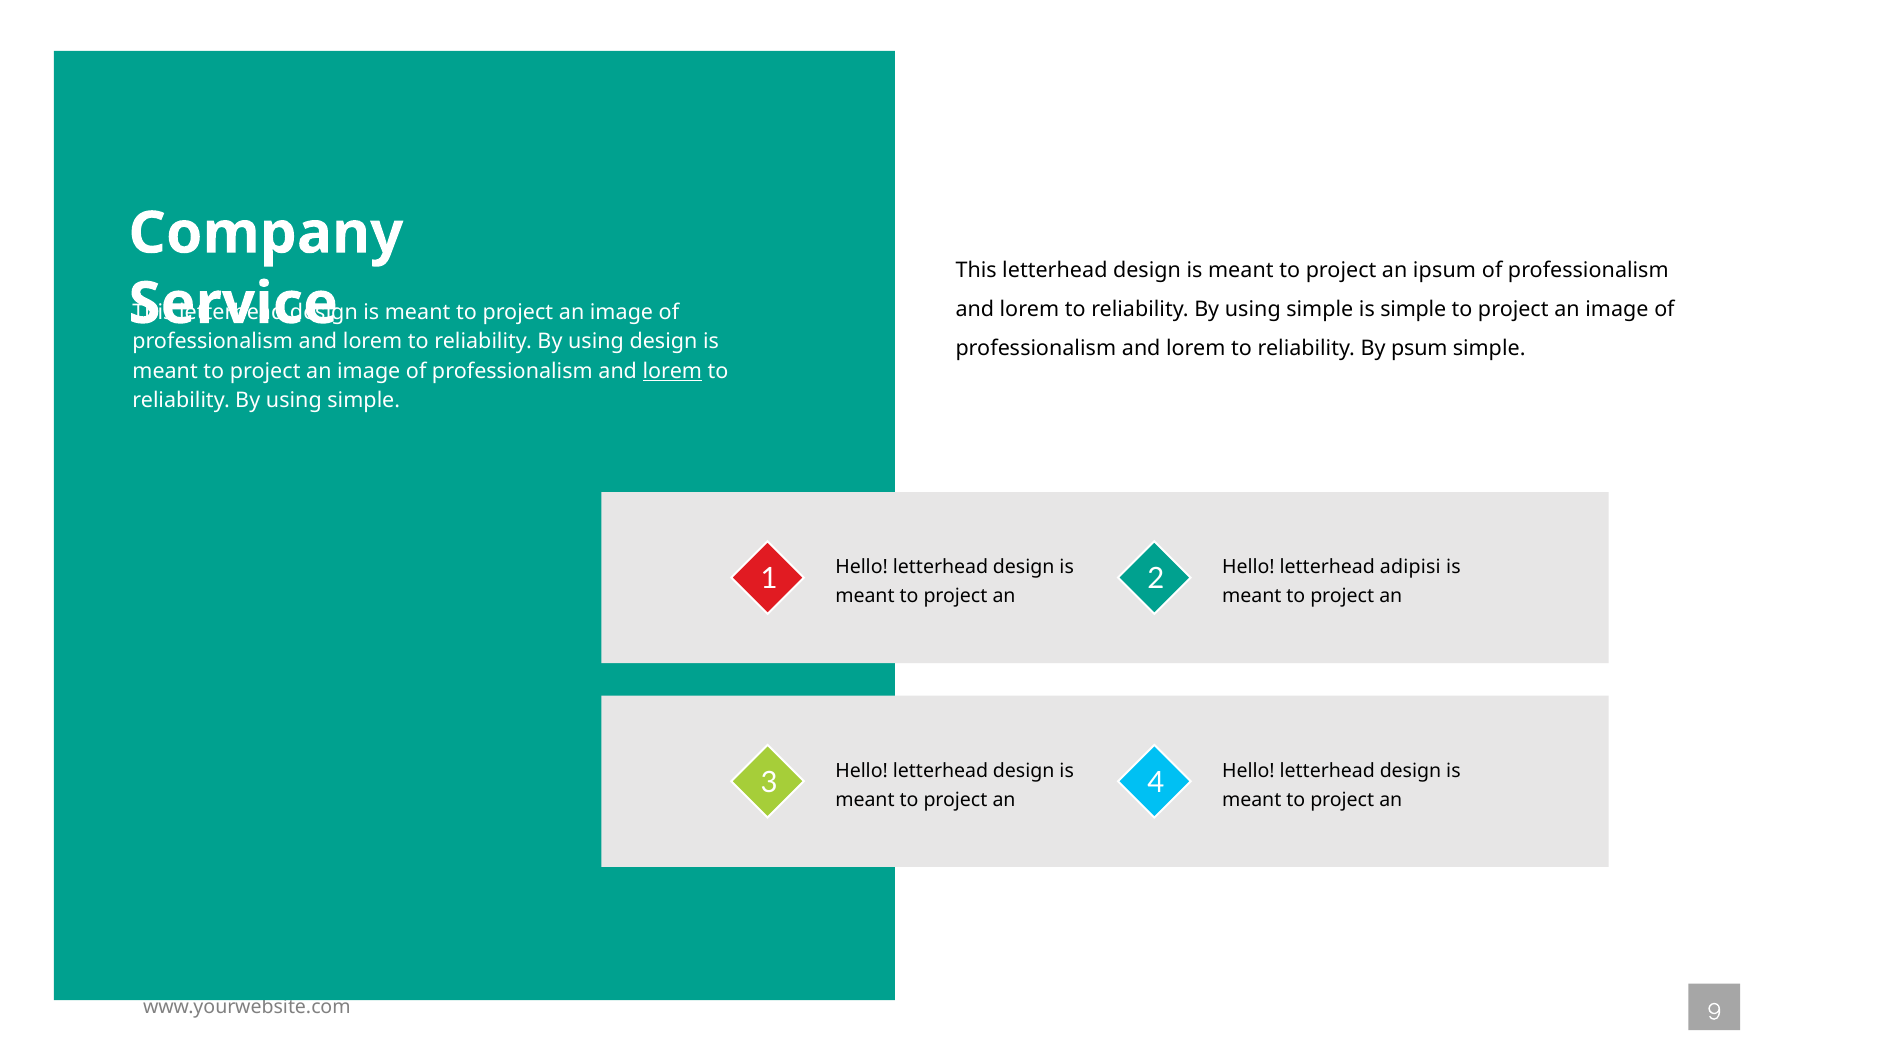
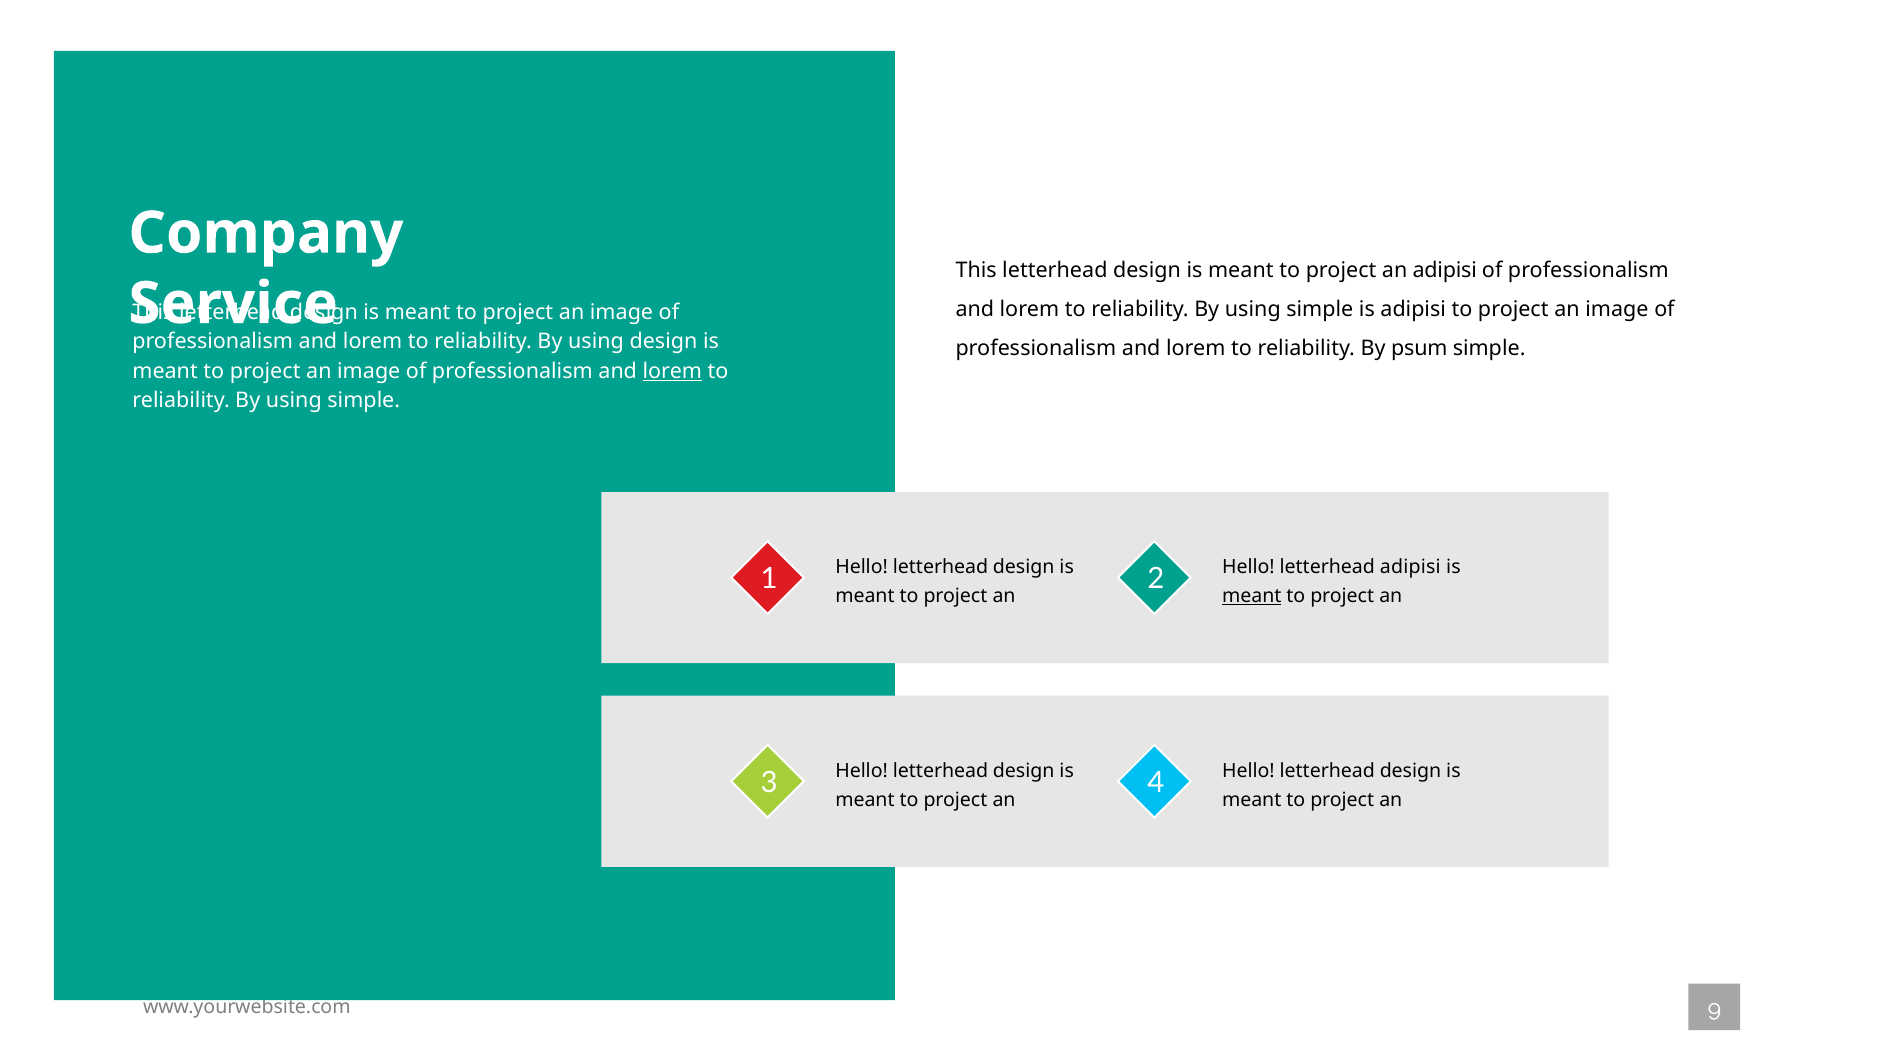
an ipsum: ipsum -> adipisi
is simple: simple -> adipisi
meant at (1252, 597) underline: none -> present
